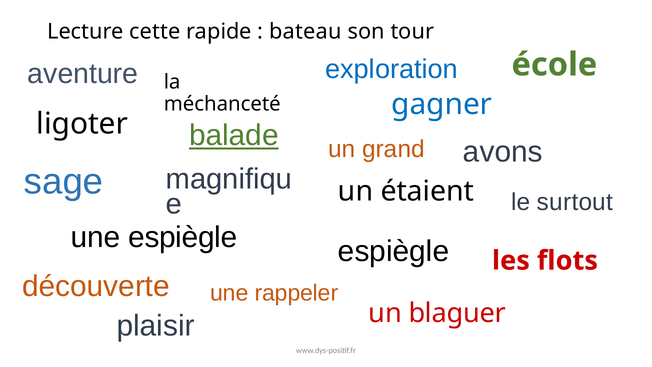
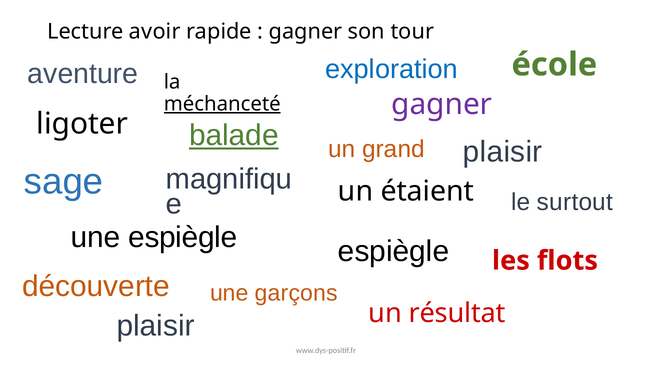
cette: cette -> avoir
bateau at (305, 32): bateau -> gagner
gagner at (442, 104) colour: blue -> purple
méchanceté underline: none -> present
avons at (503, 152): avons -> plaisir
rappeler: rappeler -> garçons
blaguer: blaguer -> résultat
